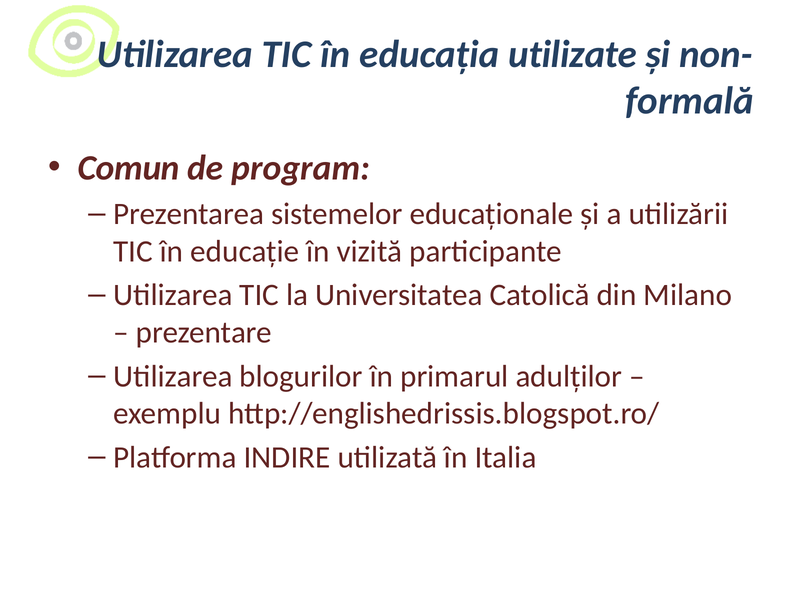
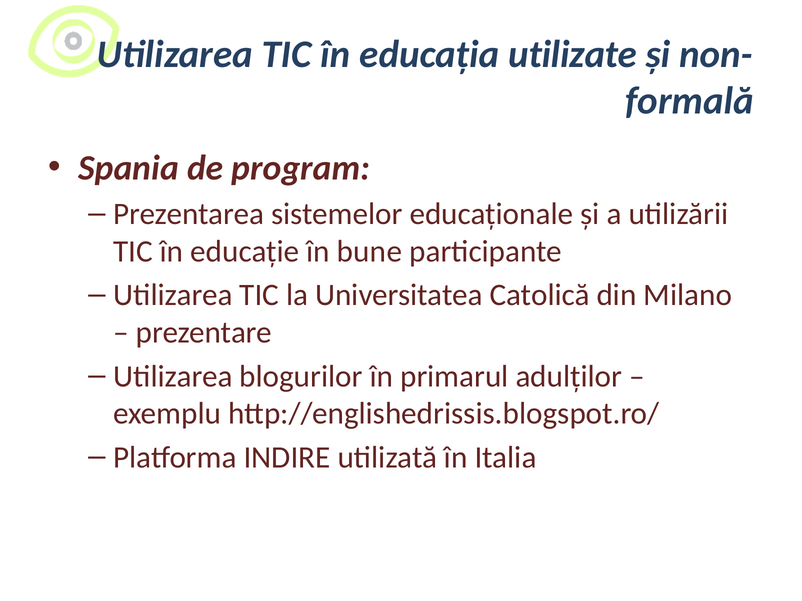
Comun: Comun -> Spania
vizită: vizită -> bune
